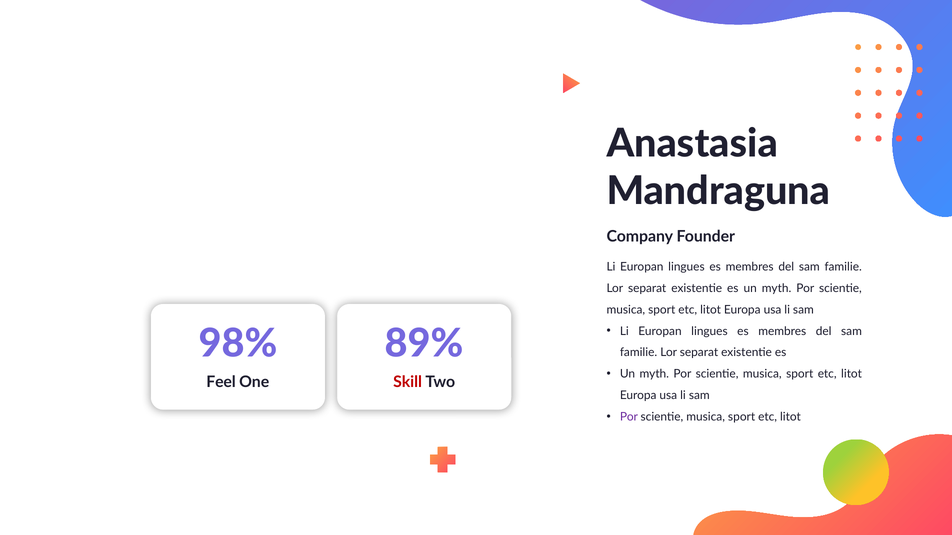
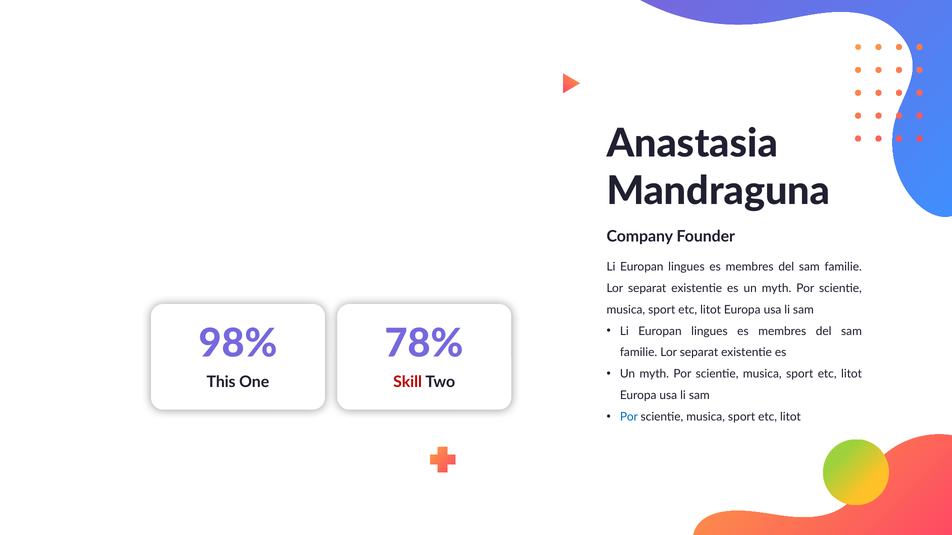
89%: 89% -> 78%
Feel: Feel -> This
Por at (629, 417) colour: purple -> blue
